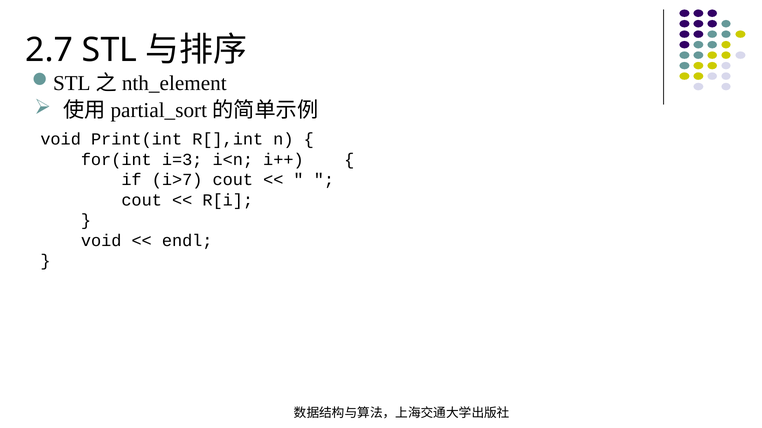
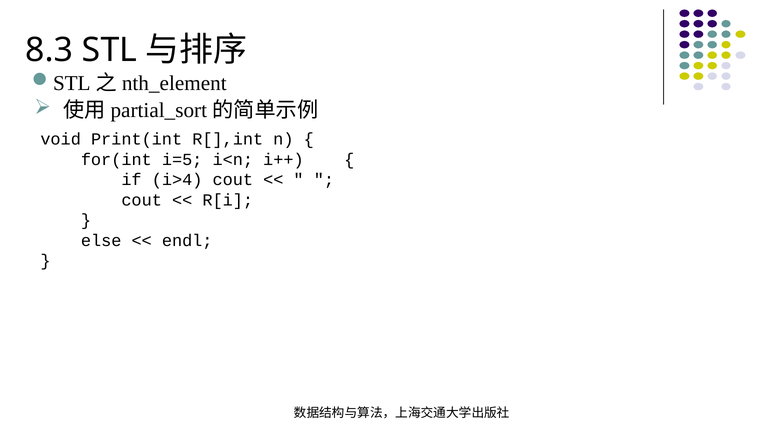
2.7: 2.7 -> 8.3
i=3: i=3 -> i=5
i>7: i>7 -> i>4
void at (101, 241): void -> else
